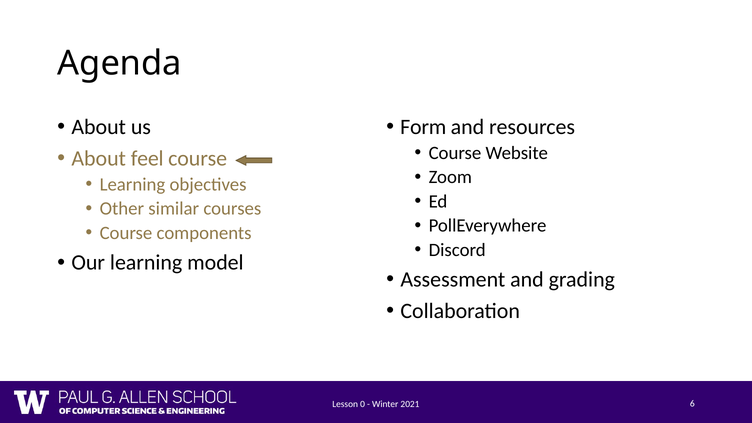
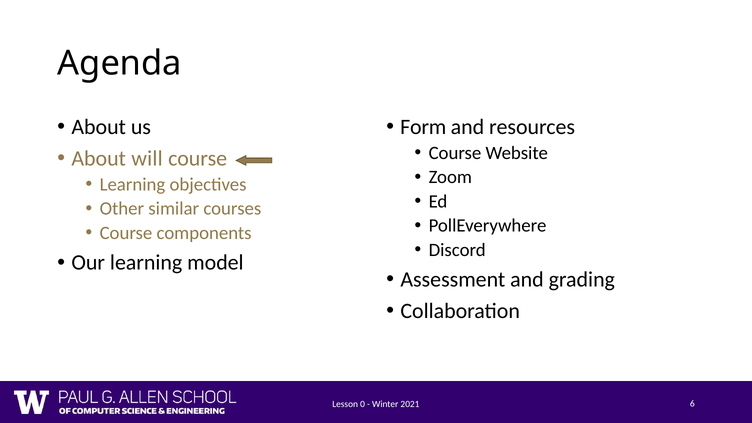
feel: feel -> will
